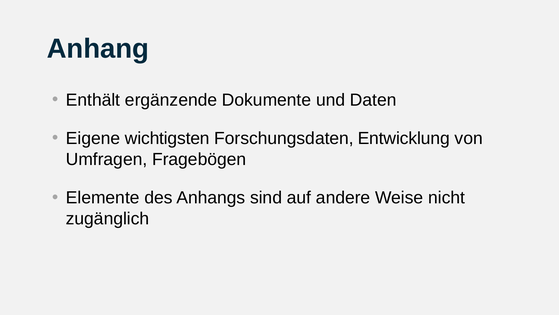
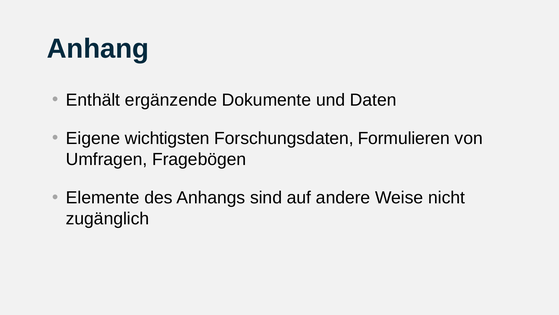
Entwicklung: Entwicklung -> Formulieren
